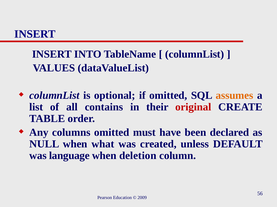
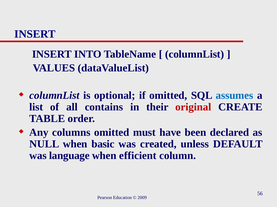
assumes colour: orange -> blue
what: what -> basic
deletion: deletion -> efficient
